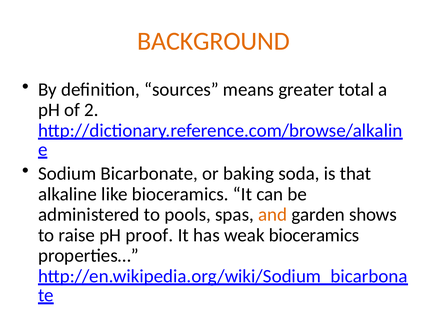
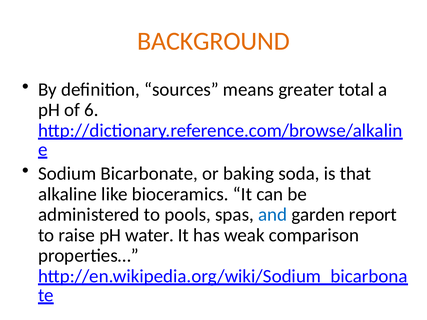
2: 2 -> 6
and colour: orange -> blue
shows: shows -> report
proof: proof -> water
weak bioceramics: bioceramics -> comparison
